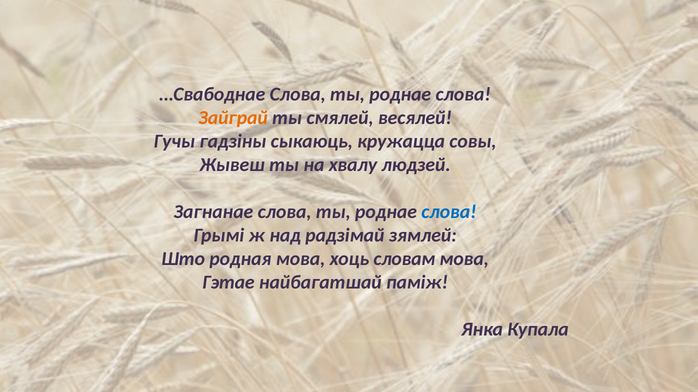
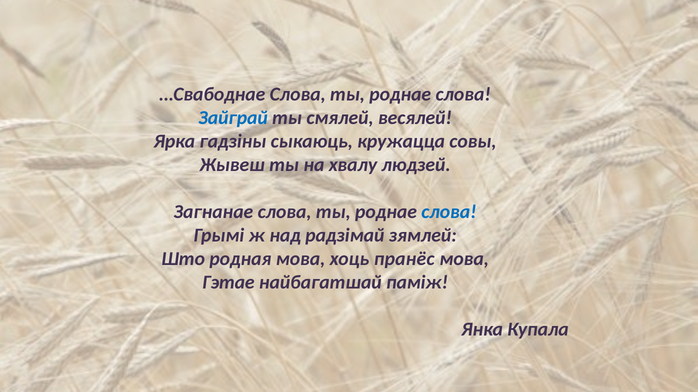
Зайграй colour: orange -> blue
Гучы: Гучы -> Ярка
словам: словам -> пранёс
